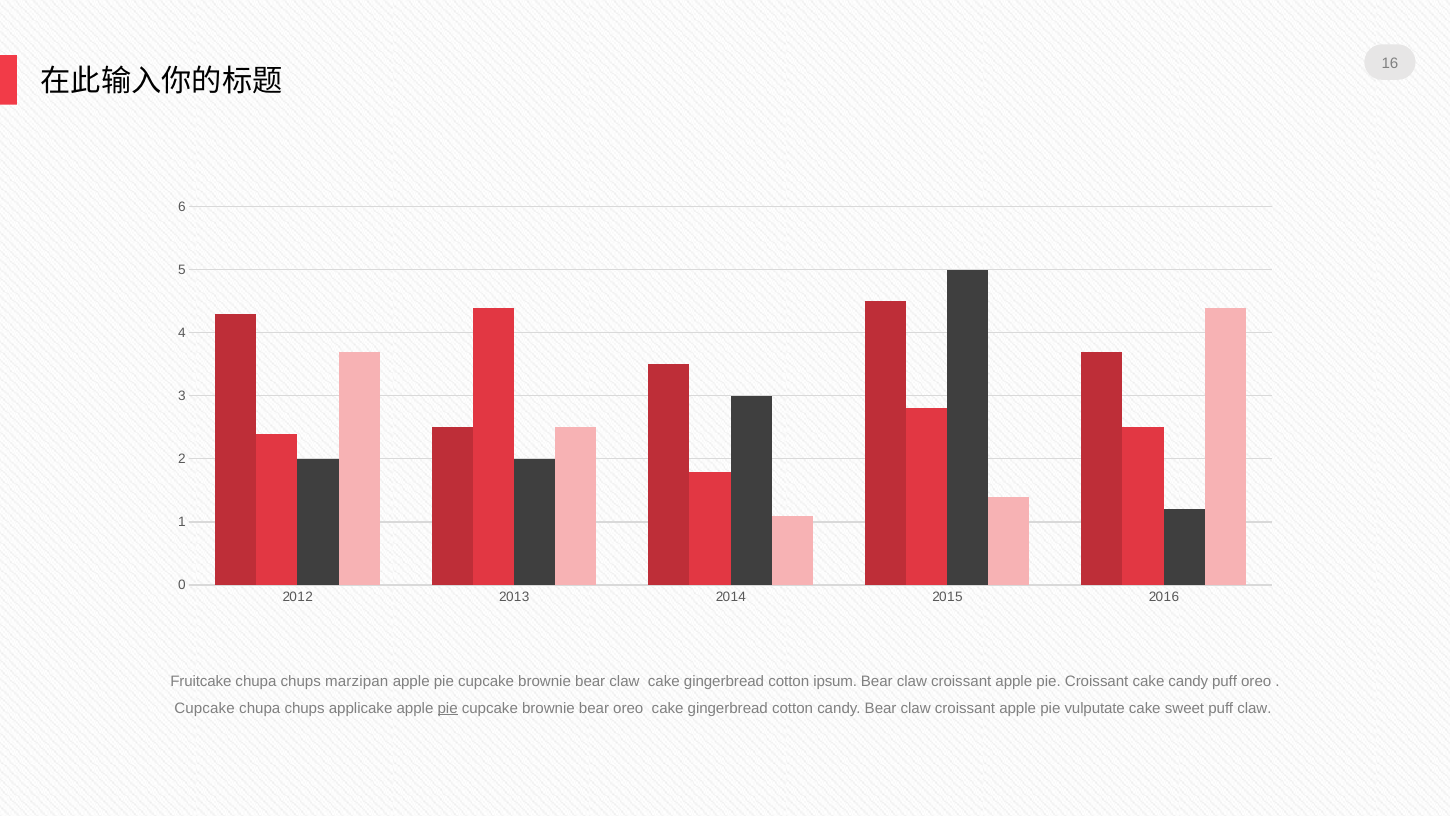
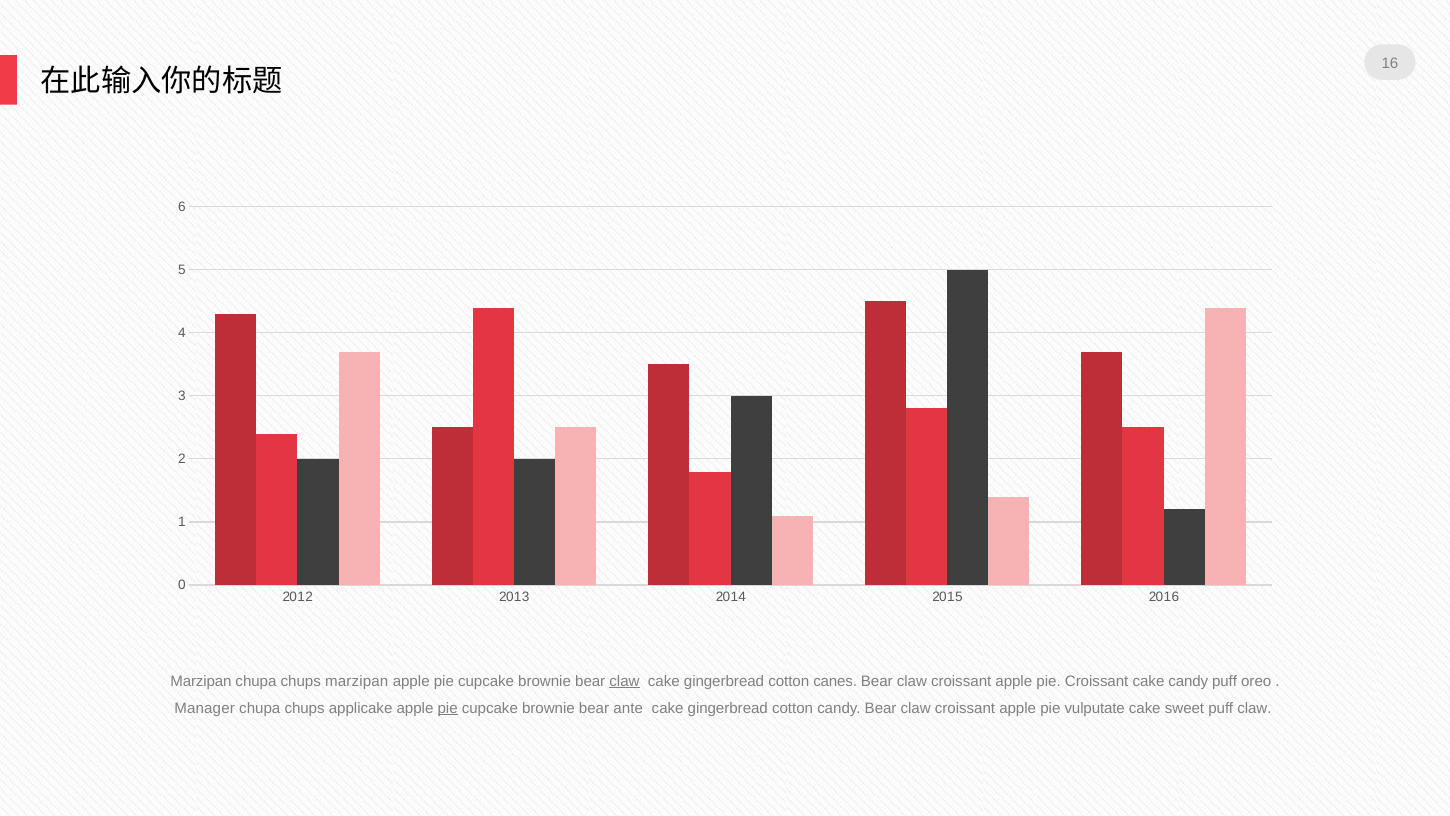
Fruitcake at (201, 681): Fruitcake -> Marzipan
claw at (625, 681) underline: none -> present
ipsum: ipsum -> canes
Cupcake at (205, 708): Cupcake -> Manager
bear oreo: oreo -> ante
